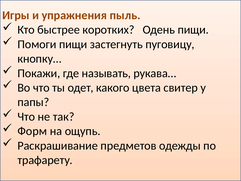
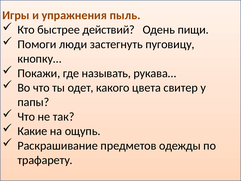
коротких: коротких -> действий
Помоги пищи: пищи -> люди
Форм: Форм -> Какие
